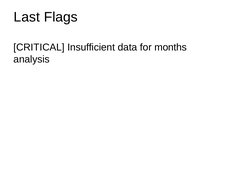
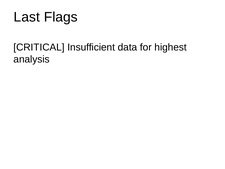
months: months -> highest
